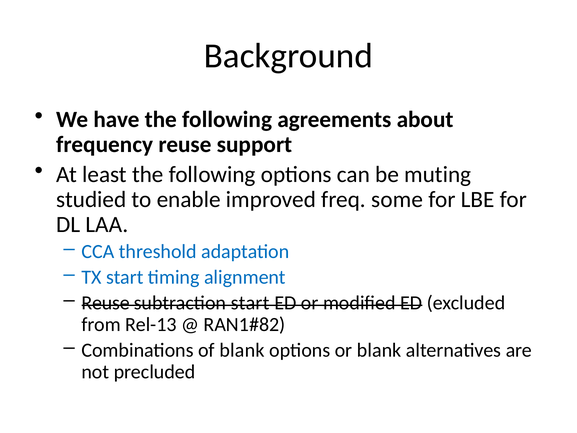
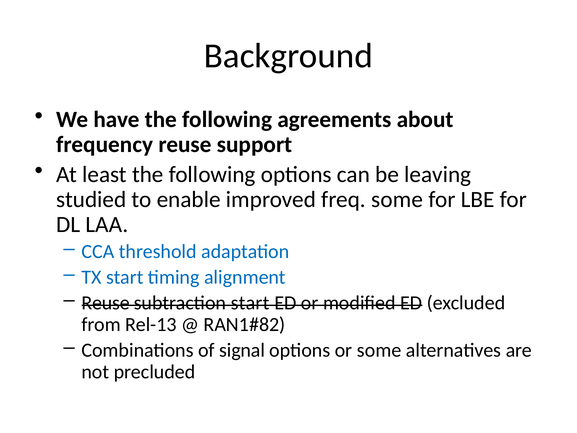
muting: muting -> leaving
of blank: blank -> signal
or blank: blank -> some
